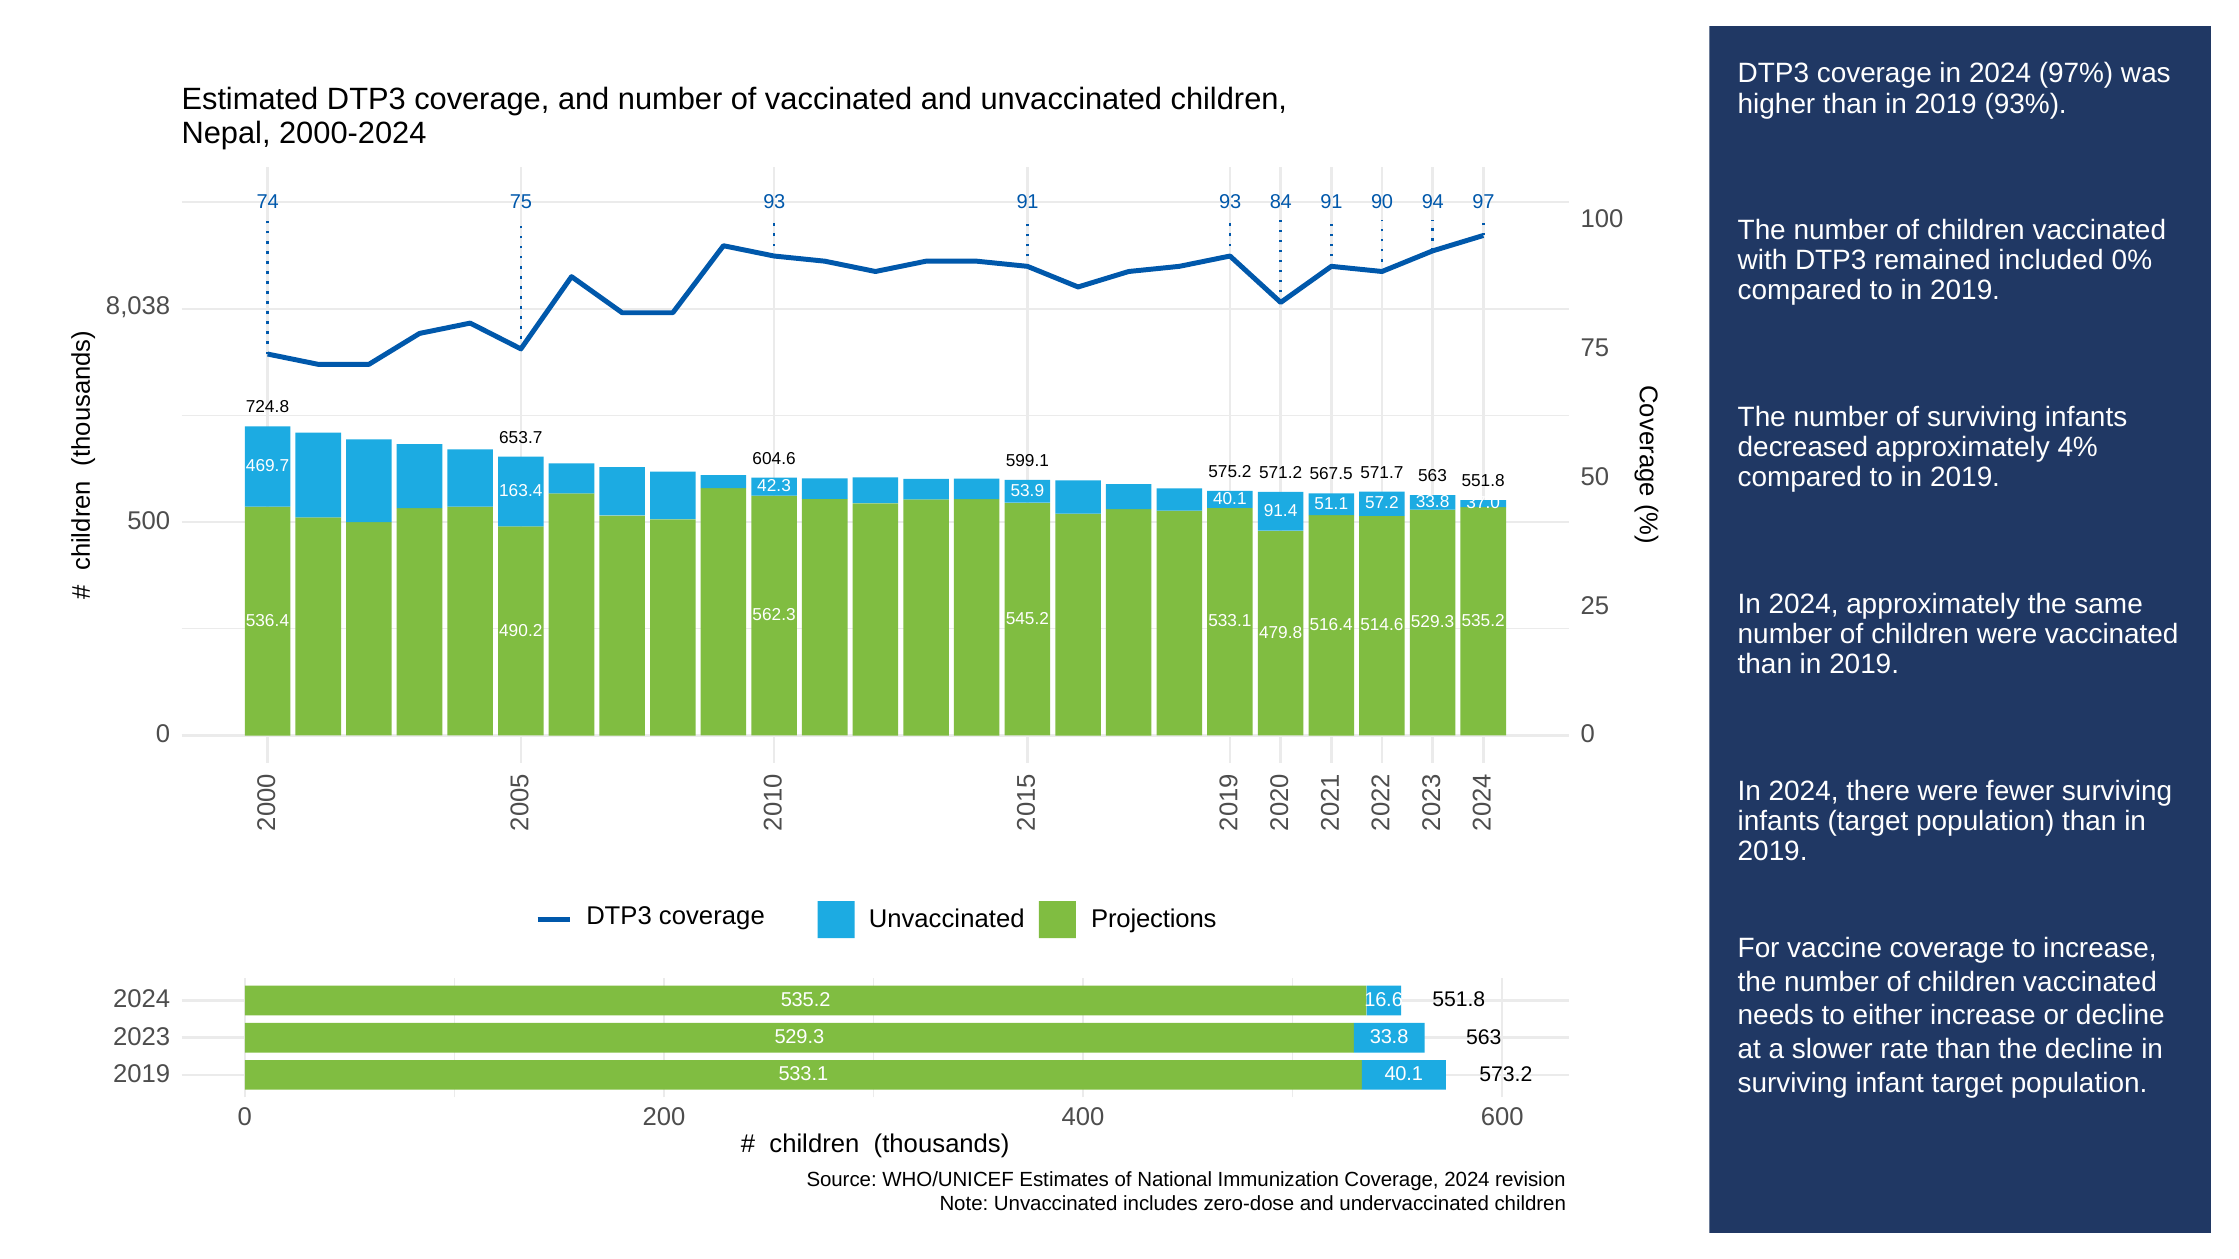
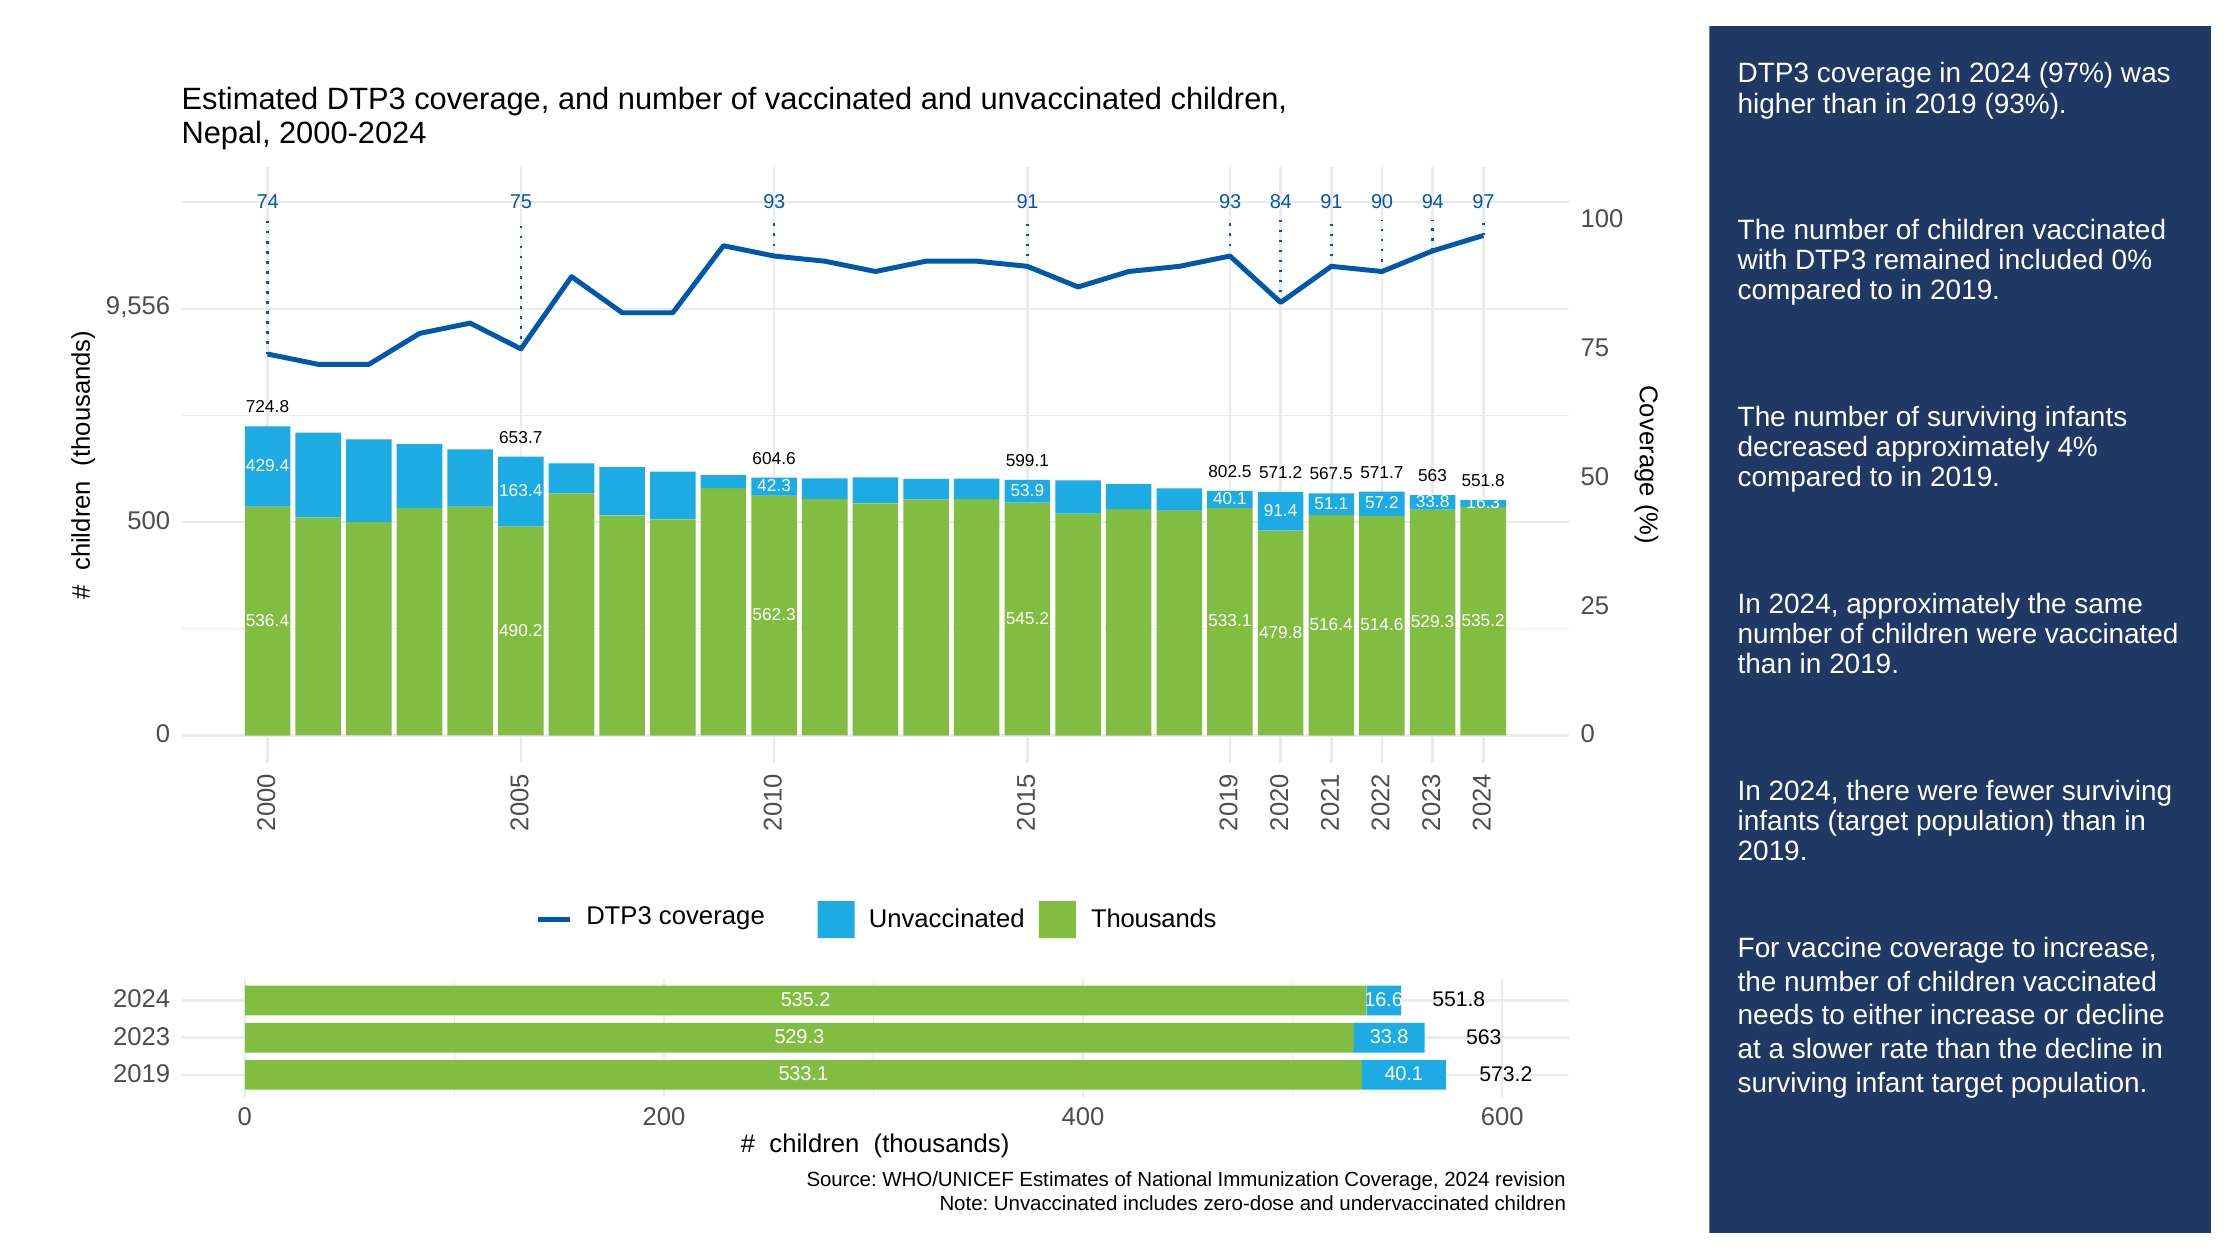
8,038: 8,038 -> 9,556
469.7: 469.7 -> 429.4
575.2: 575.2 -> 802.5
37.0: 37.0 -> 16.3
Unvaccinated Projections: Projections -> Thousands
